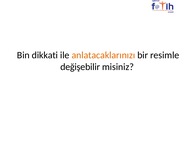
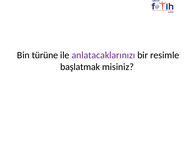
dikkati: dikkati -> türüne
anlatacaklarınızı colour: orange -> purple
değişebilir: değişebilir -> başlatmak
